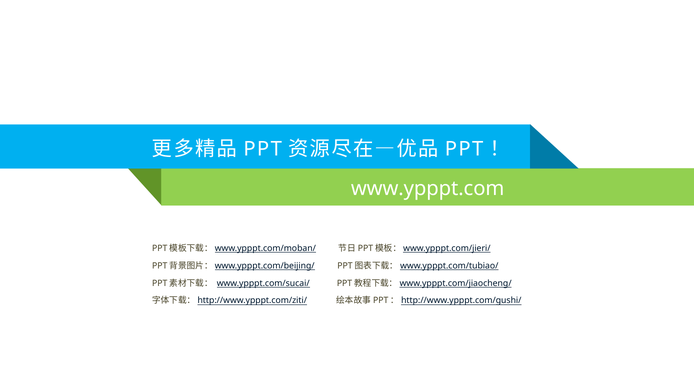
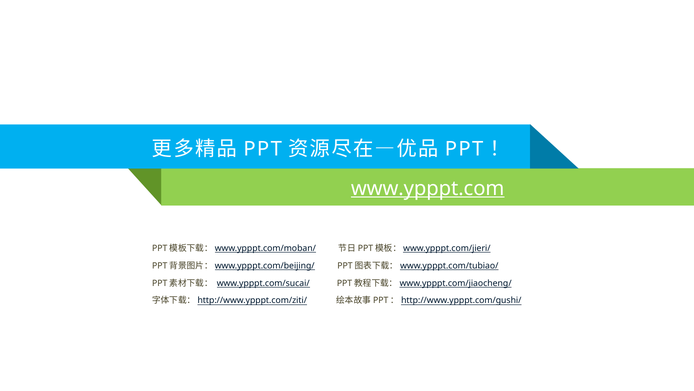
www.ypppt.com underline: none -> present
